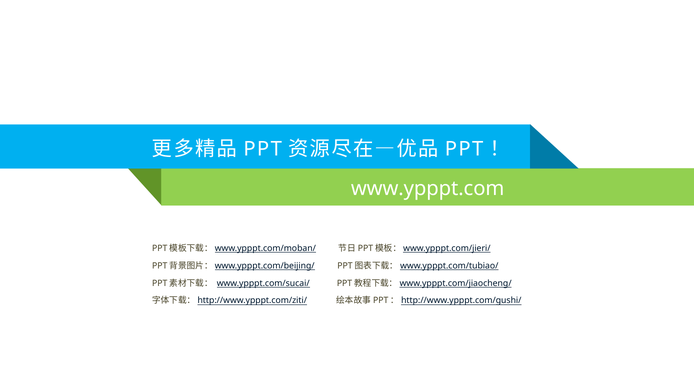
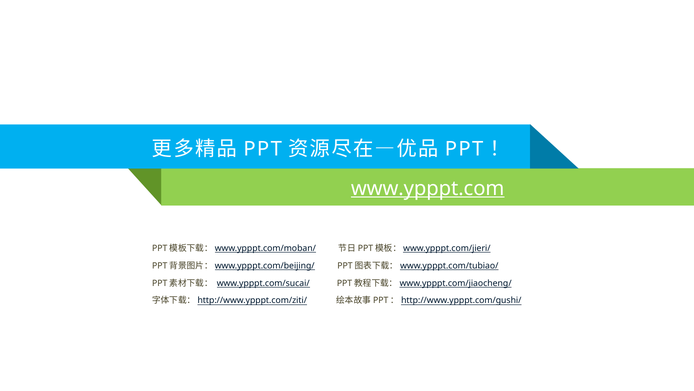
www.ypppt.com underline: none -> present
